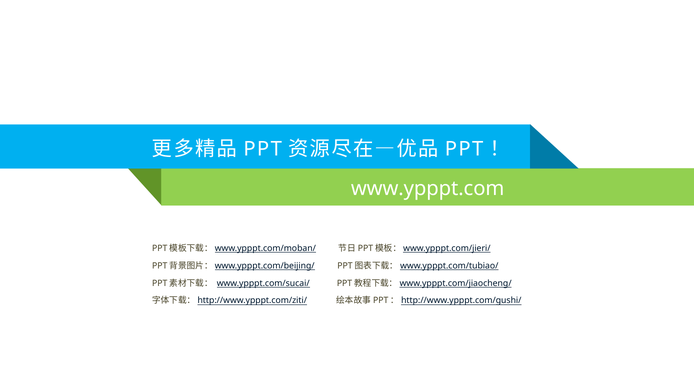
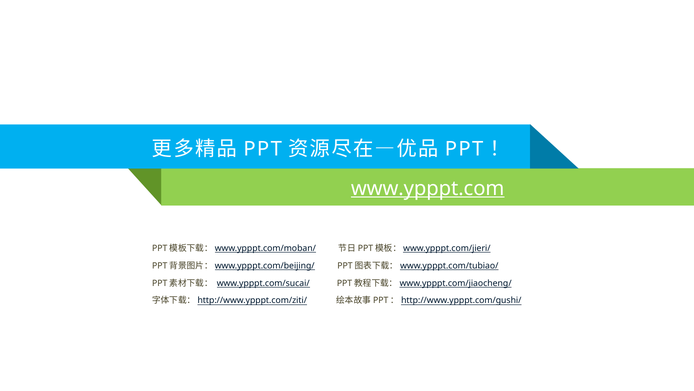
www.ypppt.com underline: none -> present
